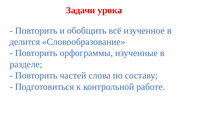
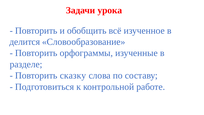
частей: частей -> сказку
